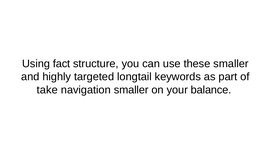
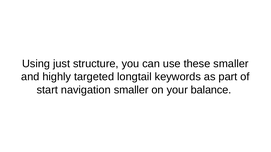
fact: fact -> just
take: take -> start
